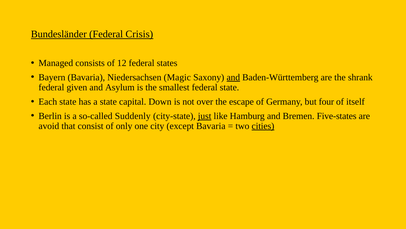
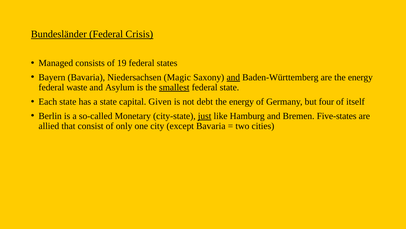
12: 12 -> 19
are the shrank: shrank -> energy
given: given -> waste
smallest underline: none -> present
Down: Down -> Given
over: over -> debt
escape at (241, 101): escape -> energy
Suddenly: Suddenly -> Monetary
avoid: avoid -> allied
cities underline: present -> none
